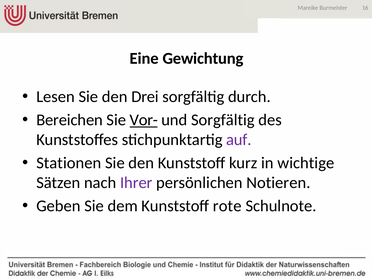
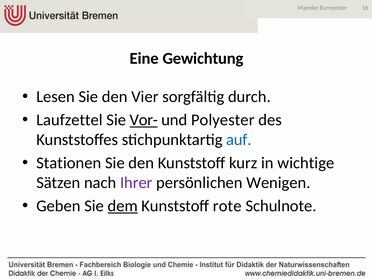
Drei: Drei -> Vier
Bereichen: Bereichen -> Laufzettel
und Sorgfältig: Sorgfältig -> Polyester
auf colour: purple -> blue
Notieren: Notieren -> Wenigen
dem underline: none -> present
